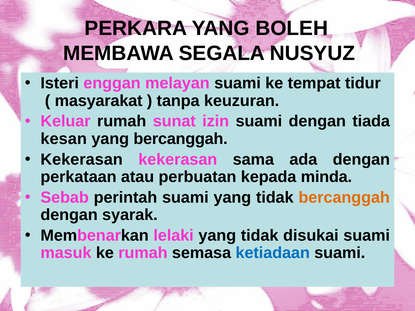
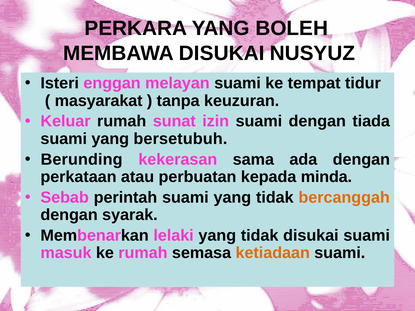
MEMBAWA SEGALA: SEGALA -> DISUKAI
kesan at (64, 139): kesan -> suami
yang bercanggah: bercanggah -> bersetubuh
Kekerasan at (82, 160): Kekerasan -> Berunding
ketiadaan colour: blue -> orange
